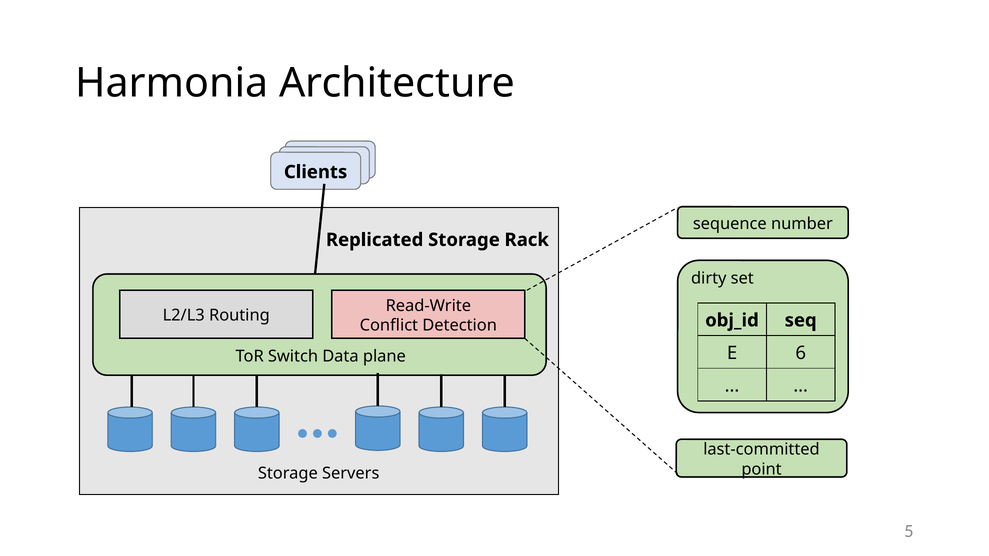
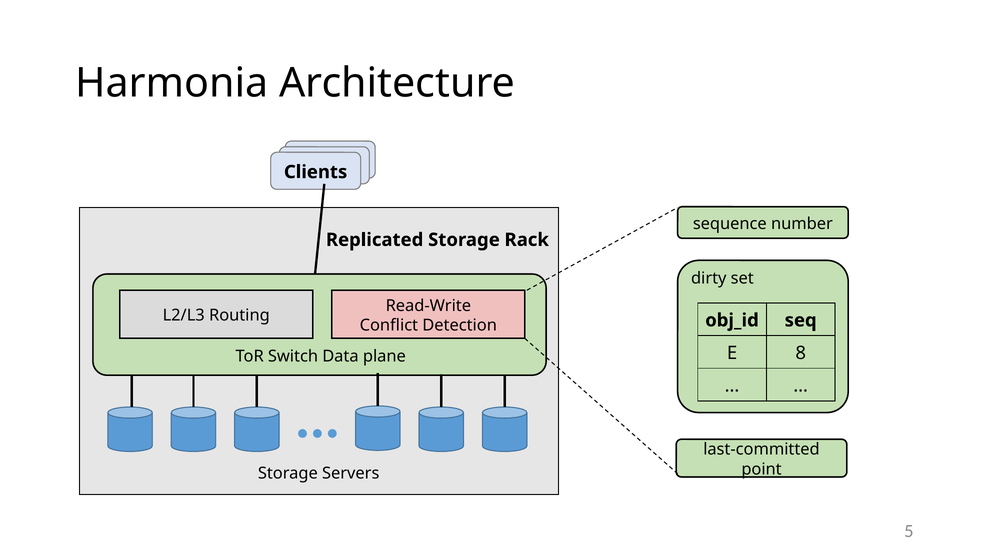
6: 6 -> 8
